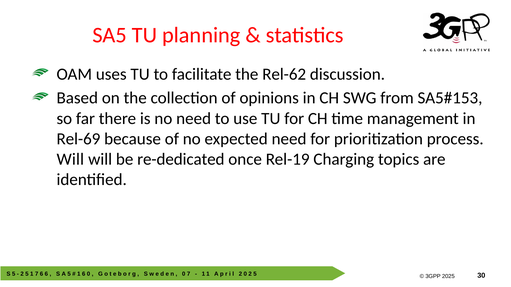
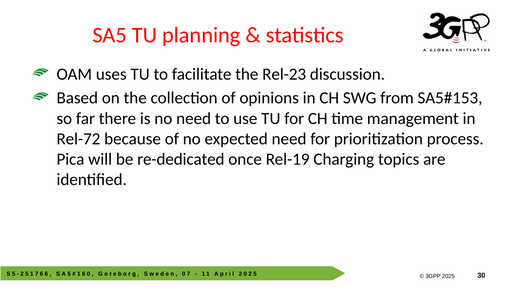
Rel-62: Rel-62 -> Rel-23
Rel-69: Rel-69 -> Rel-72
Will at (70, 159): Will -> Pica
